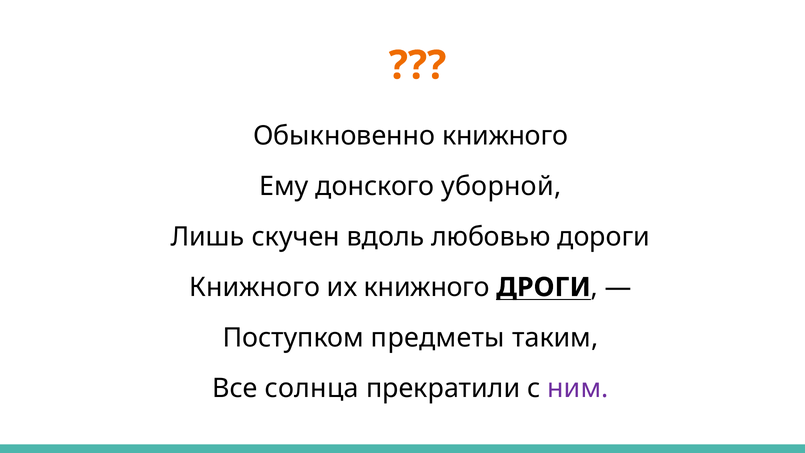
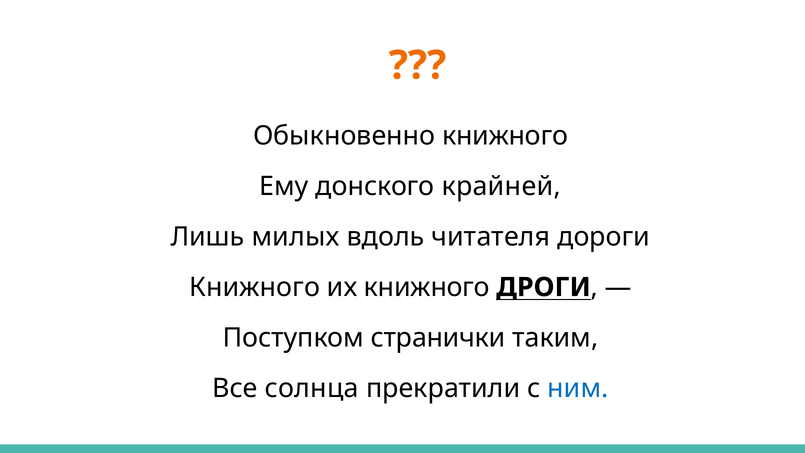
уборной: уборной -> крайней
скучен: скучен -> милых
любовью: любовью -> читателя
предметы: предметы -> странички
ним colour: purple -> blue
